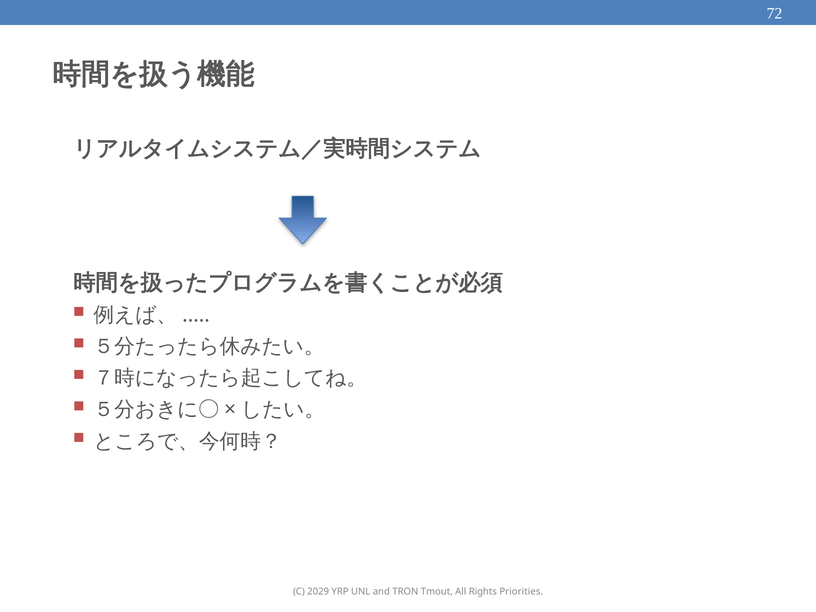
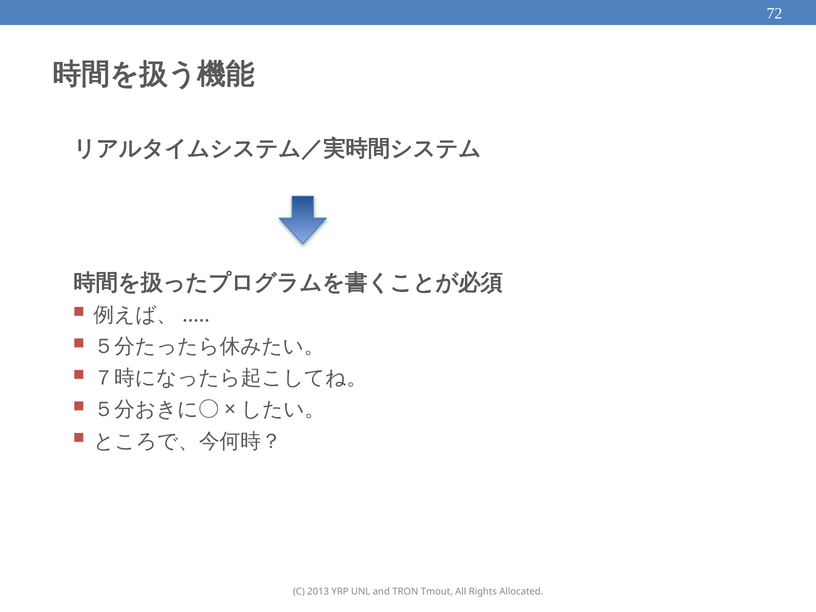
2029: 2029 -> 2013
Priorities: Priorities -> Allocated
